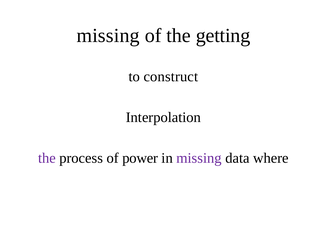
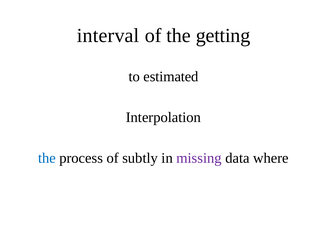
missing at (108, 35): missing -> interval
construct: construct -> estimated
the at (47, 158) colour: purple -> blue
power: power -> subtly
